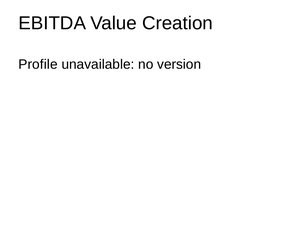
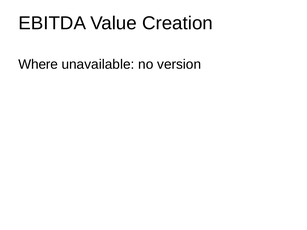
Profile: Profile -> Where
